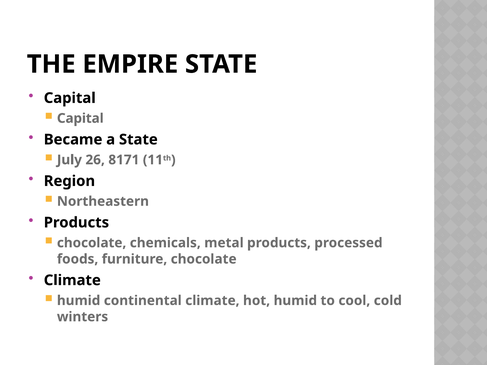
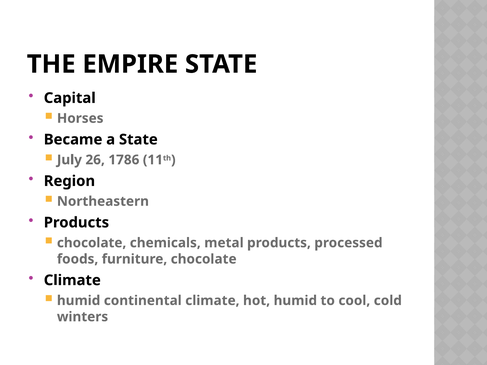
Capital at (80, 118): Capital -> Horses
8171: 8171 -> 1786
